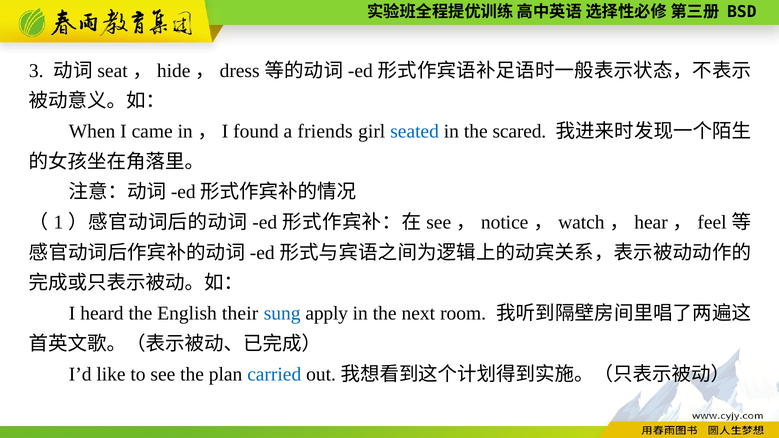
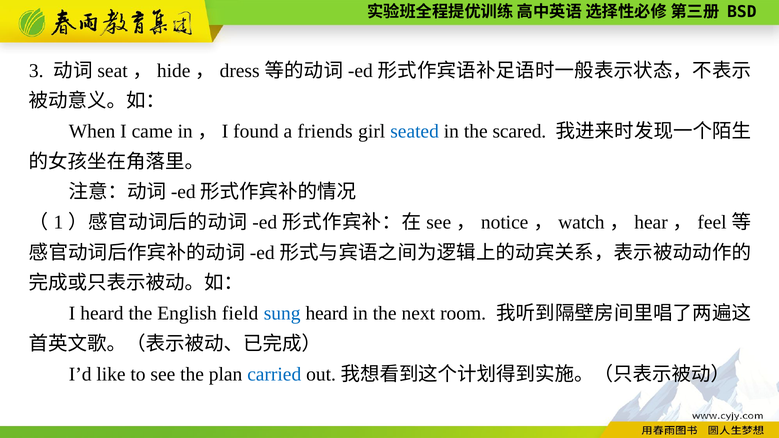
their: their -> field
sung apply: apply -> heard
